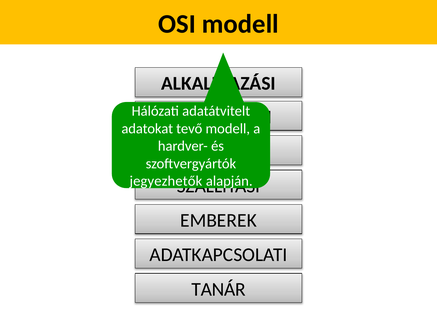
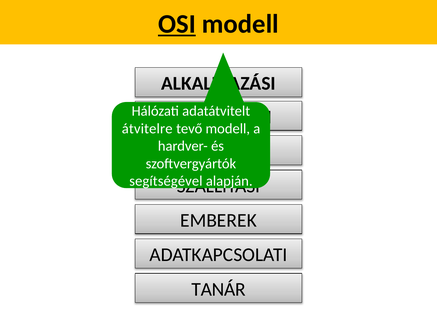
OSI underline: none -> present
adatokat: adatokat -> átvitelre
jegyezhetők: jegyezhetők -> segítségével
